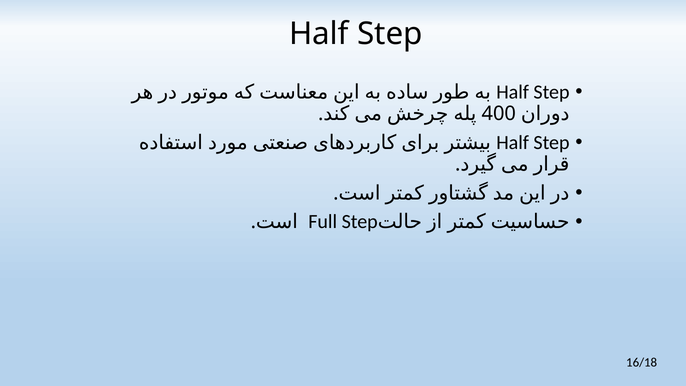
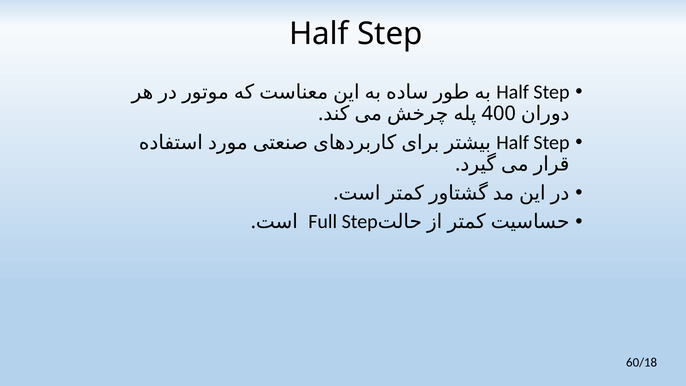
16/18: 16/18 -> 60/18
